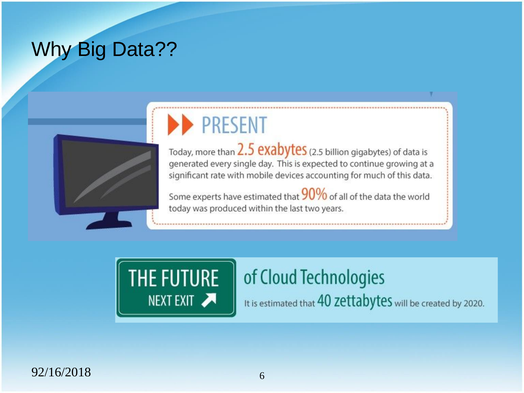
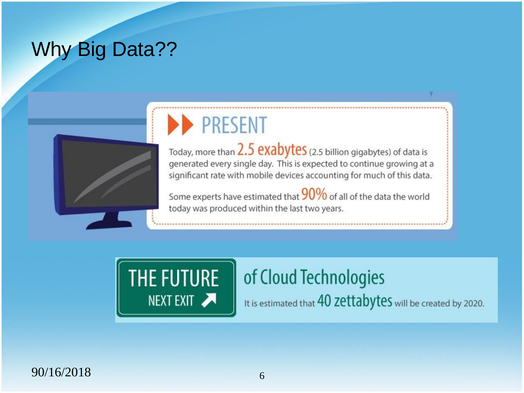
92/16/2018: 92/16/2018 -> 90/16/2018
